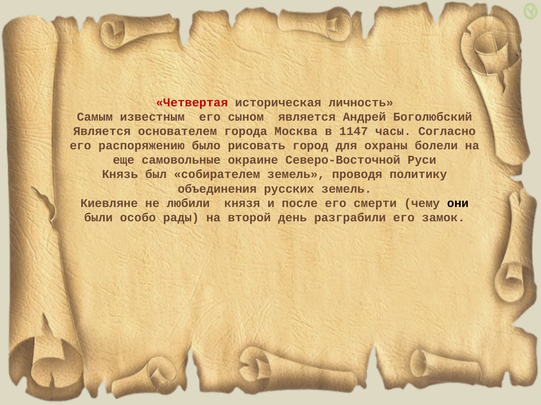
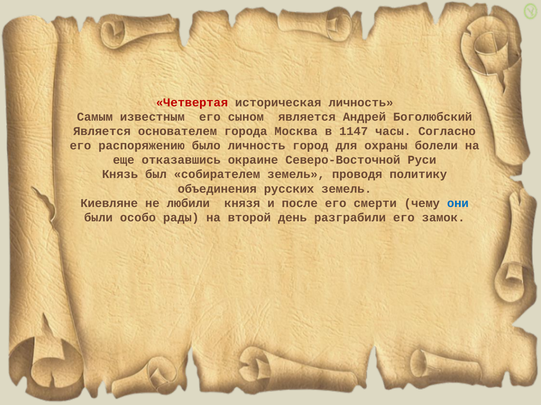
было рисовать: рисовать -> личность
самовольные: самовольные -> отказавшись
они colour: black -> blue
